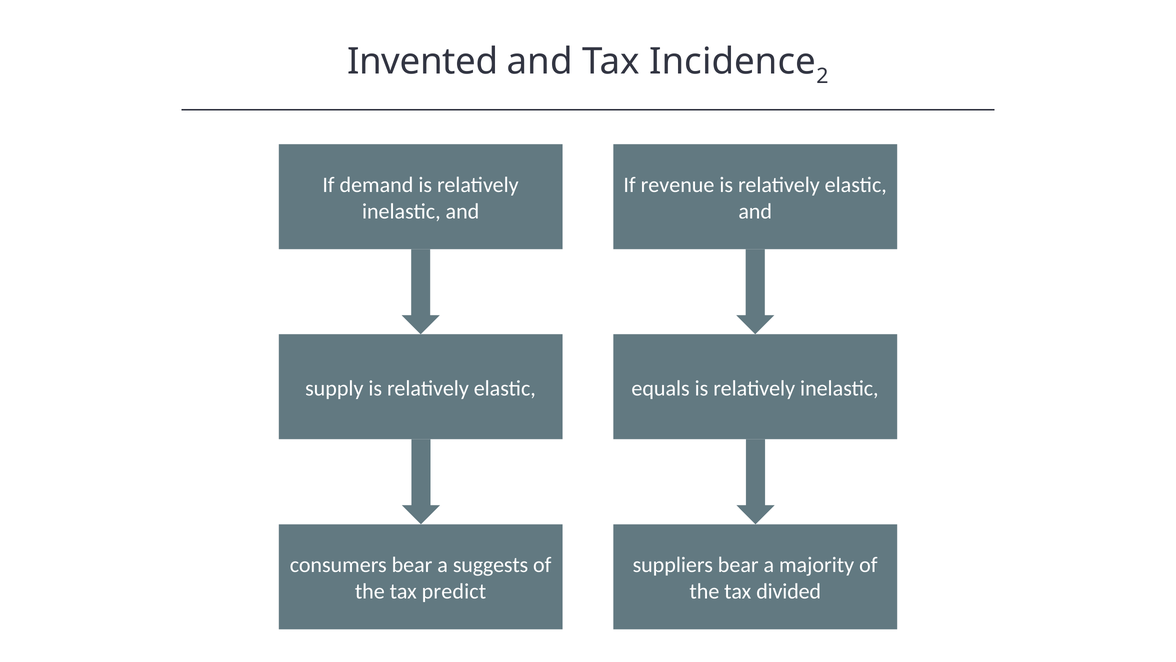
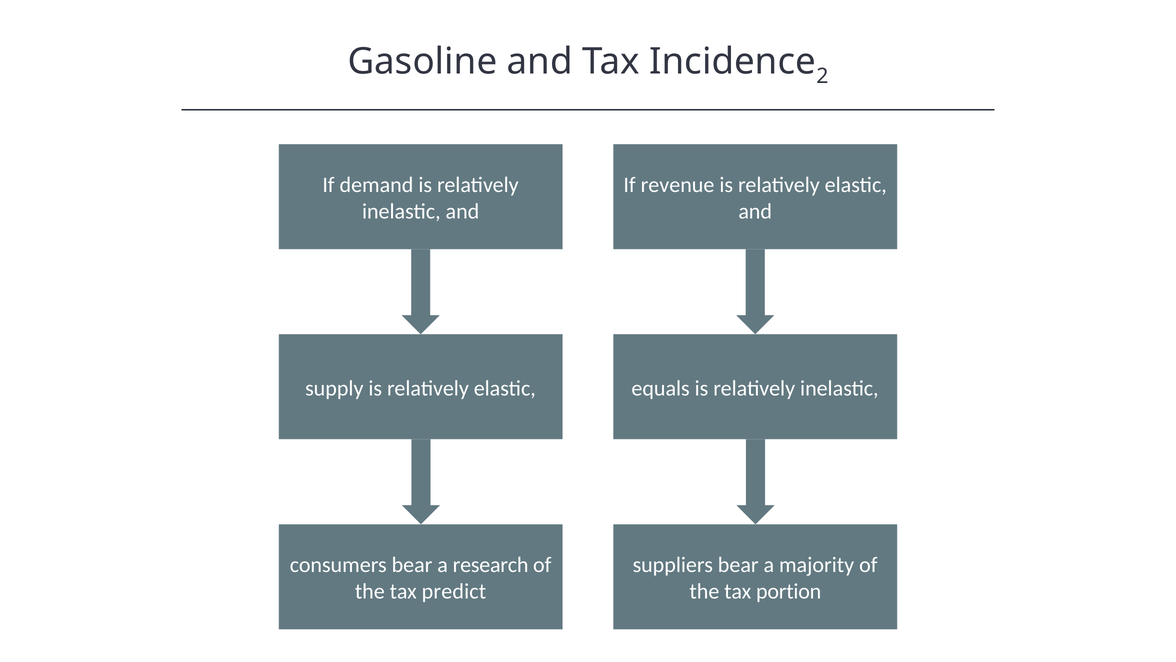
Invented: Invented -> Gasoline
suggests: suggests -> research
divided: divided -> portion
